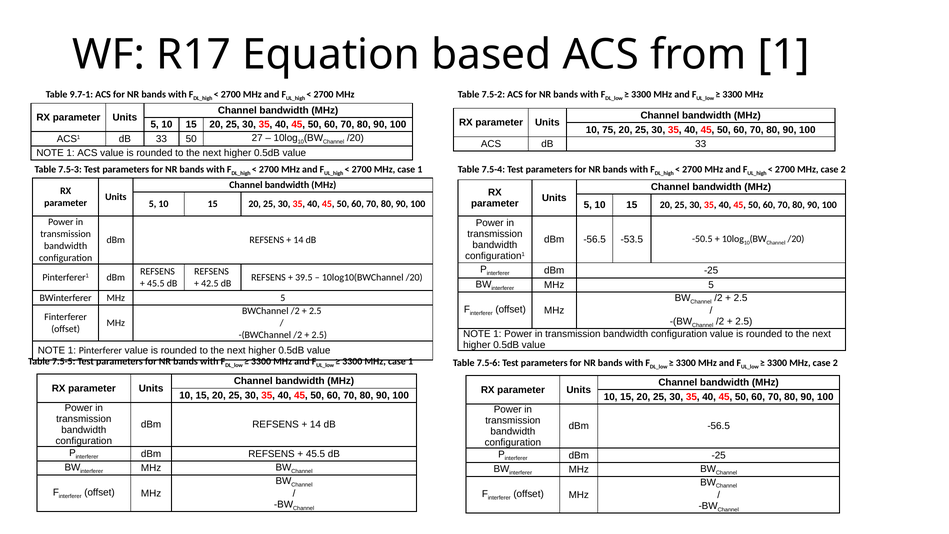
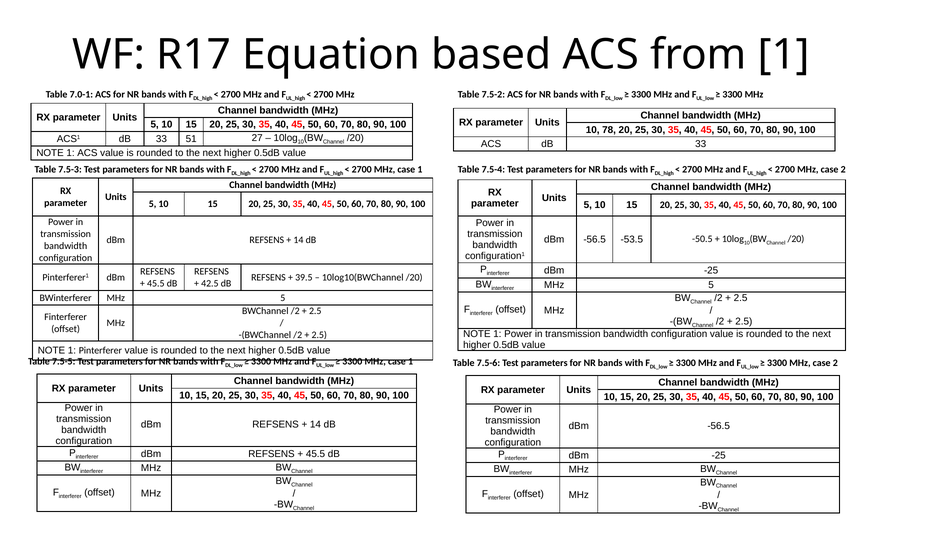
9.7-1: 9.7-1 -> 7.0-1
75: 75 -> 78
33 50: 50 -> 51
